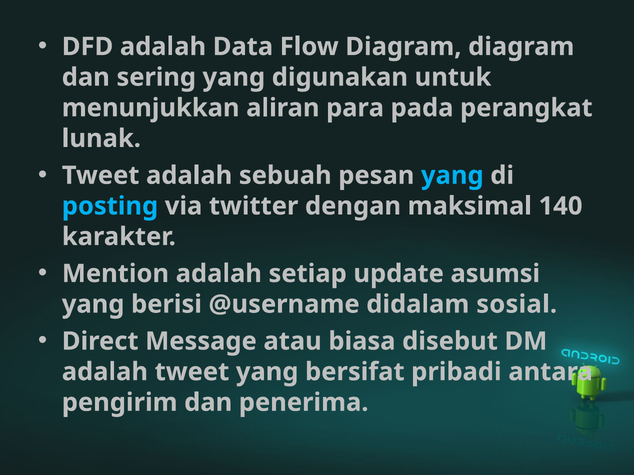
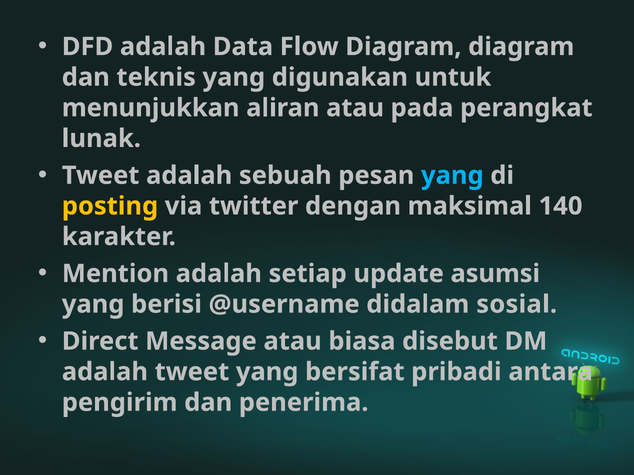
sering: sering -> teknis
aliran para: para -> atau
posting colour: light blue -> yellow
